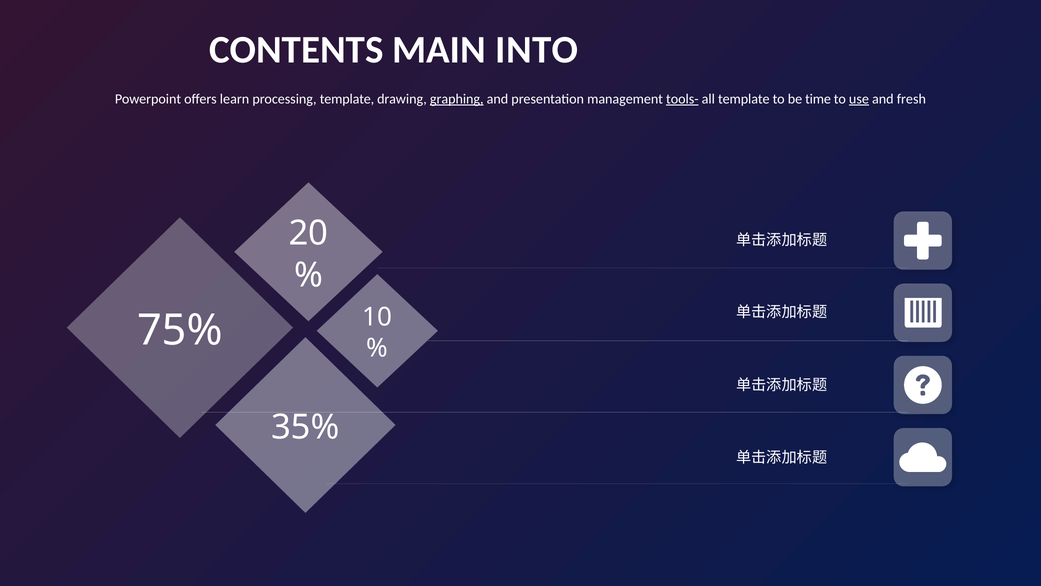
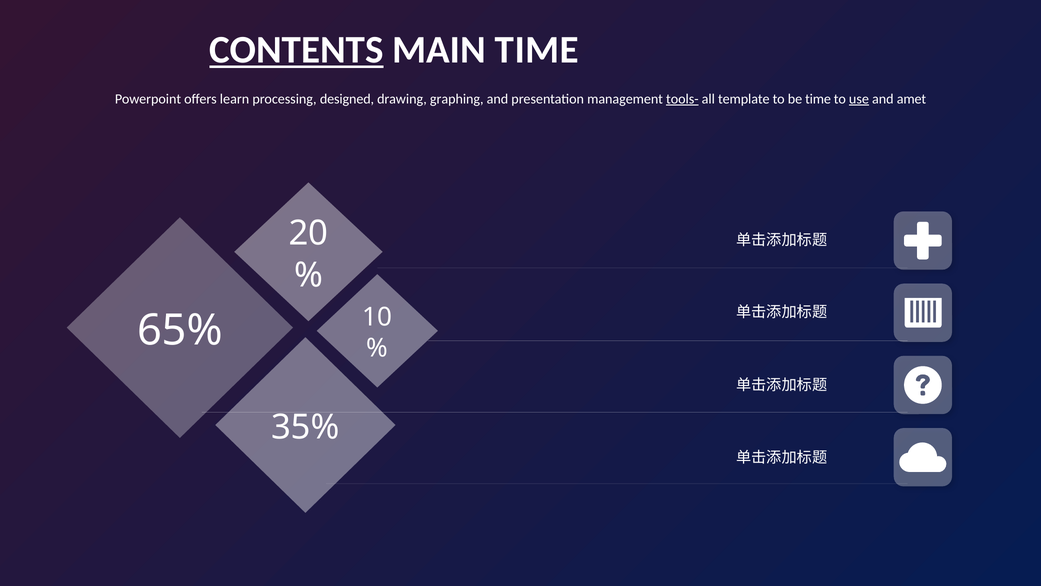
CONTENTS underline: none -> present
MAIN INTO: INTO -> TIME
processing template: template -> designed
graphing underline: present -> none
fresh: fresh -> amet
75%: 75% -> 65%
